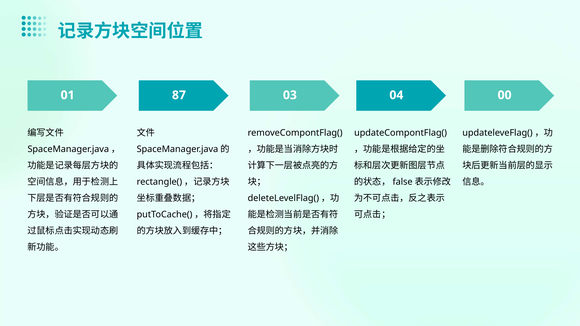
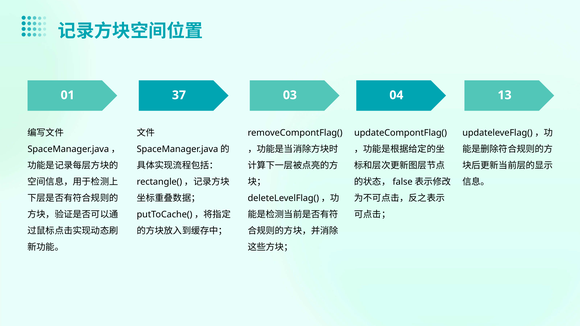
87: 87 -> 37
00: 00 -> 13
